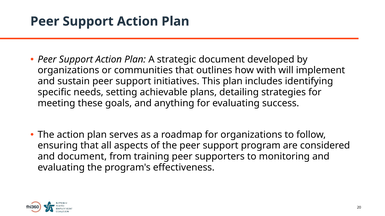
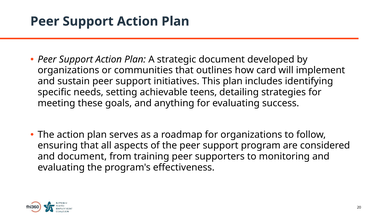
with: with -> card
plans: plans -> teens
